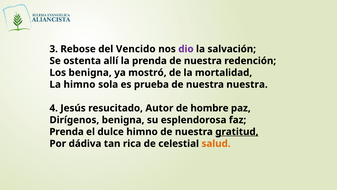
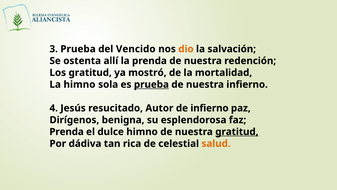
3 Rebose: Rebose -> Prueba
dio colour: purple -> orange
Los benigna: benigna -> gratitud
prueba at (151, 84) underline: none -> present
nuestra nuestra: nuestra -> infierno
de hombre: hombre -> infierno
